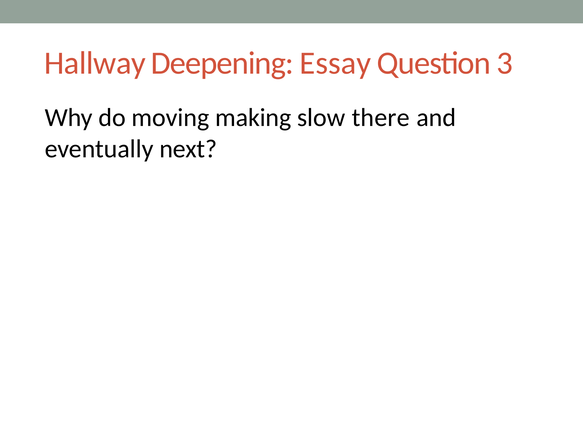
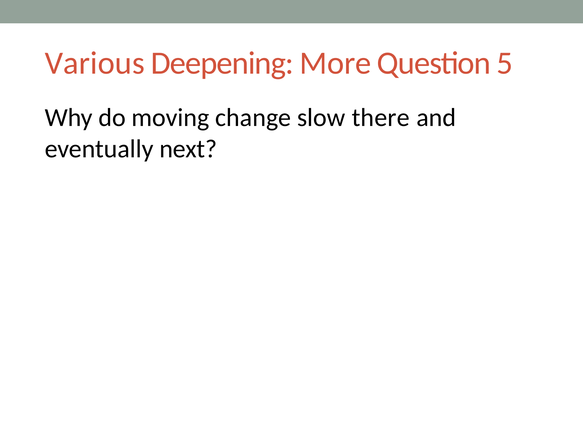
Hallway: Hallway -> Various
Essay: Essay -> More
3: 3 -> 5
making: making -> change
